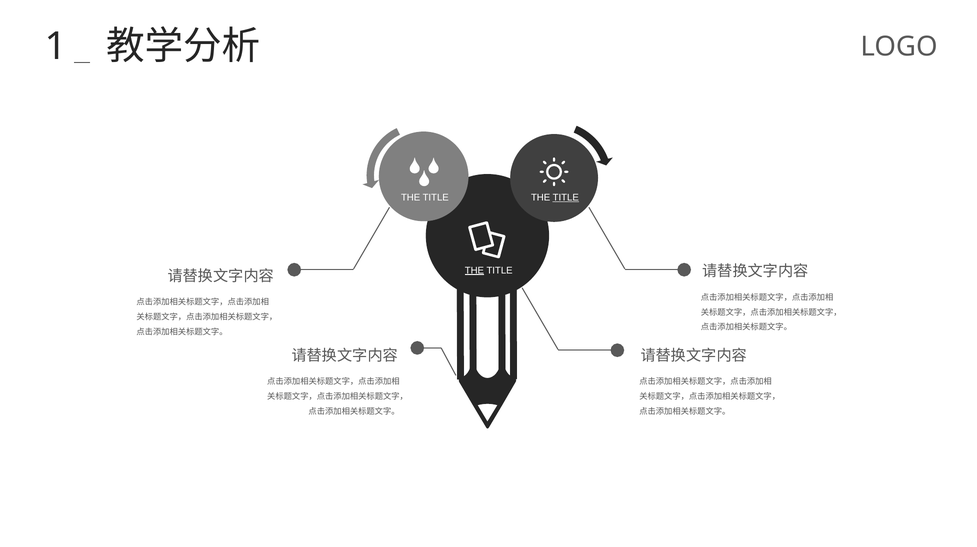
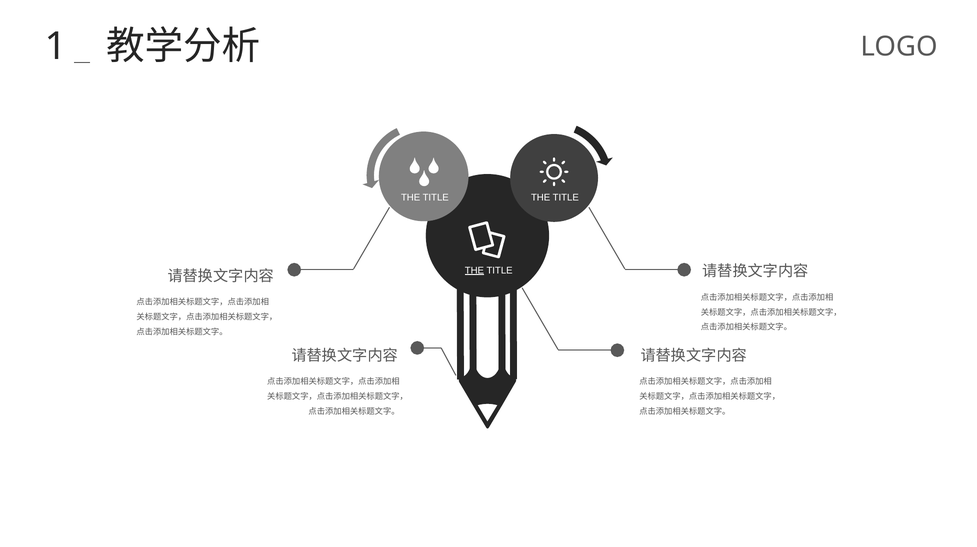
TITLE at (566, 197) underline: present -> none
